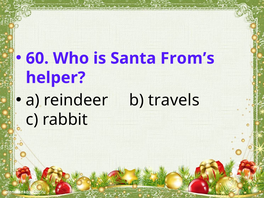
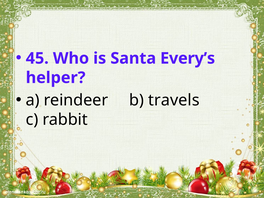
60: 60 -> 45
From’s: From’s -> Every’s
